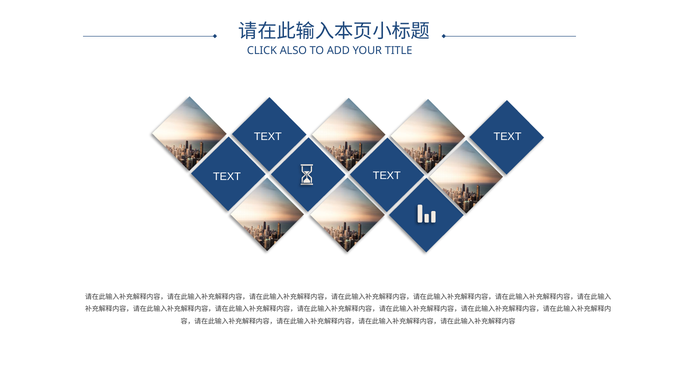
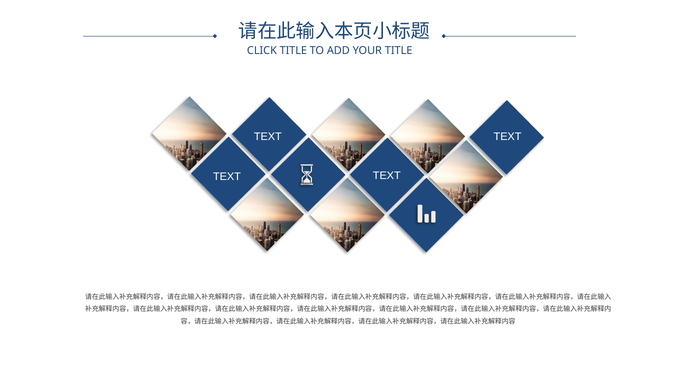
CLICK ALSO: ALSO -> TITLE
